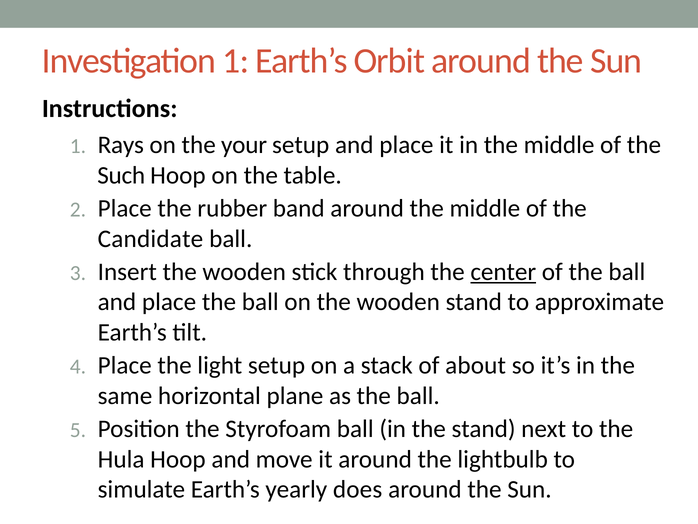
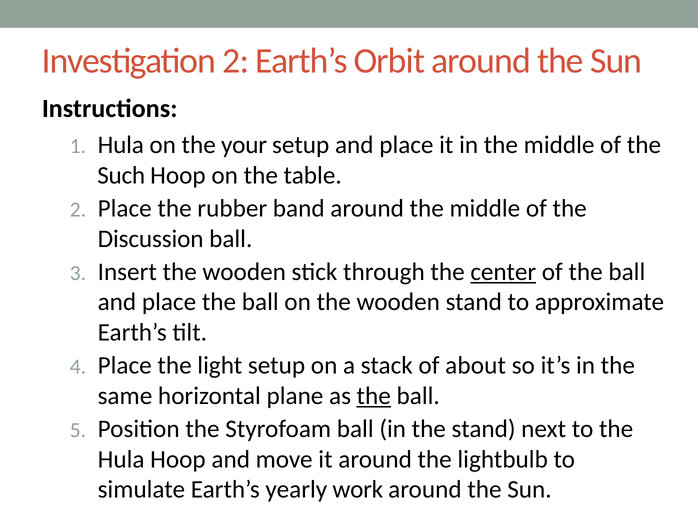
Investigation 1: 1 -> 2
Rays at (121, 145): Rays -> Hula
Candidate: Candidate -> Discussion
the at (374, 395) underline: none -> present
does: does -> work
